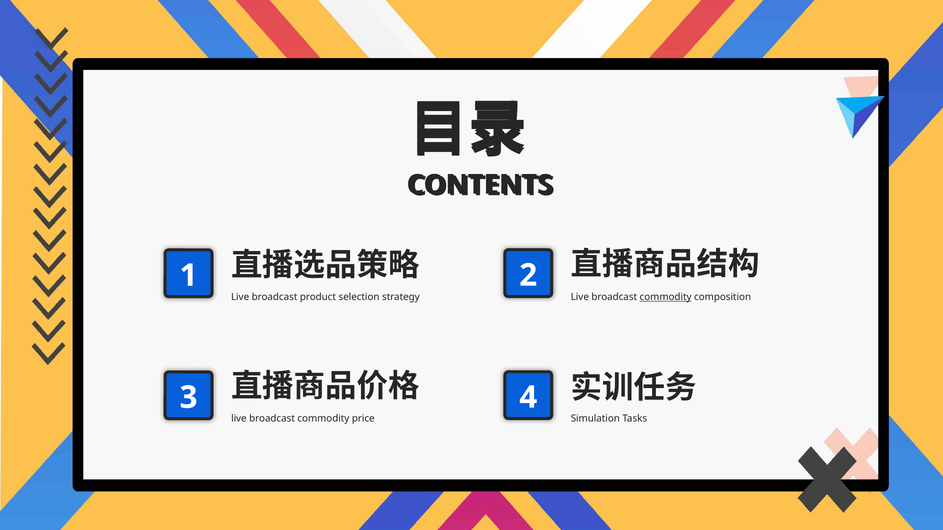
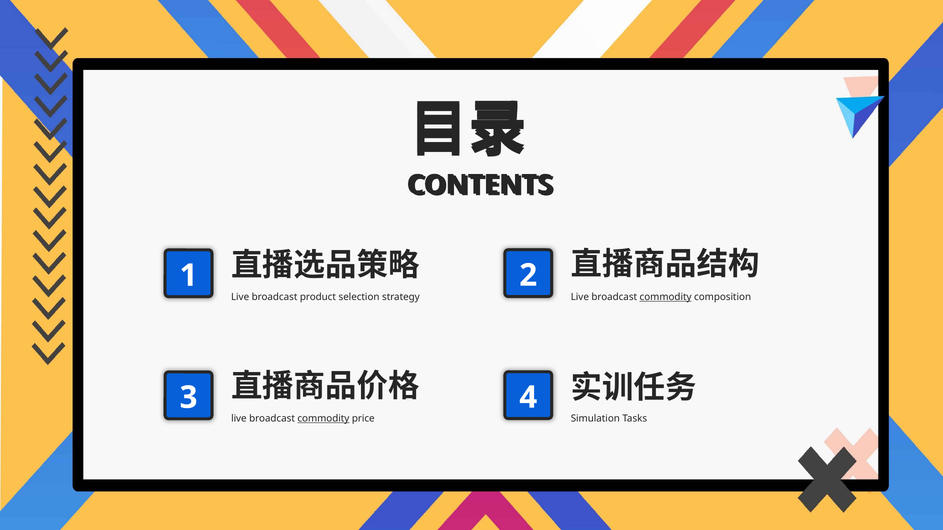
commodity at (323, 419) underline: none -> present
